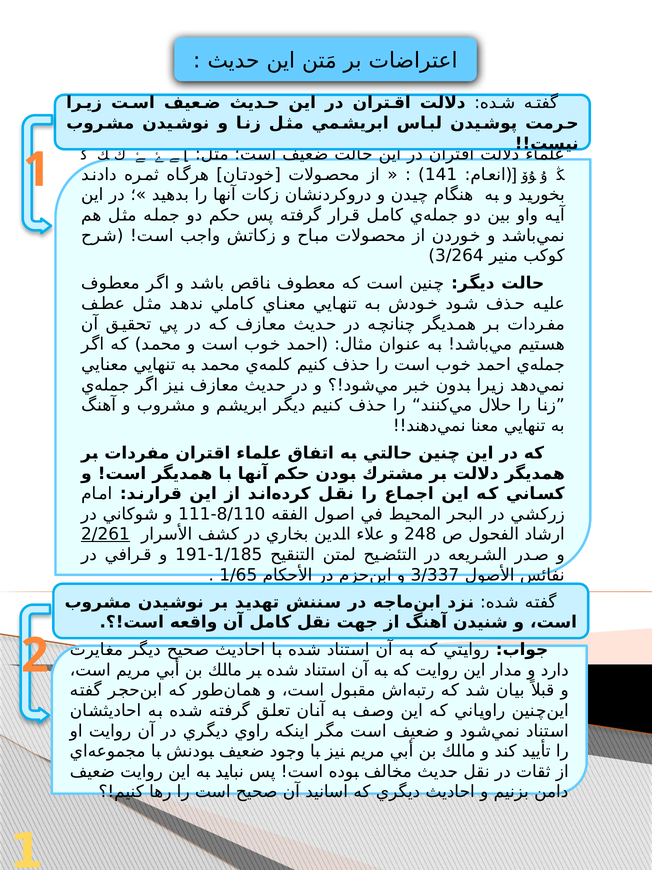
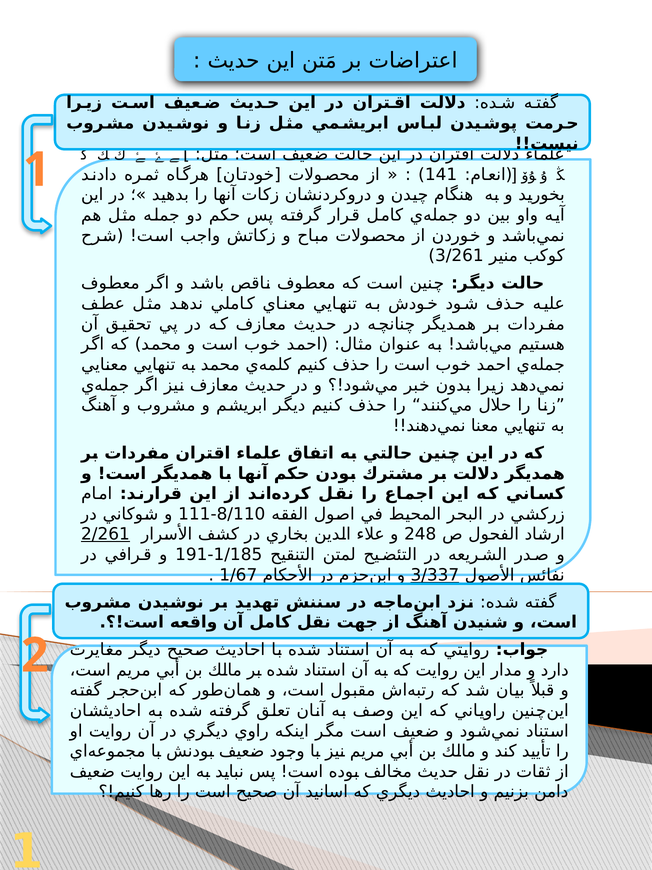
3/264: 3/264 -> 3/261
1/65: 1/65 -> 1/67
3/337 underline: none -> present
